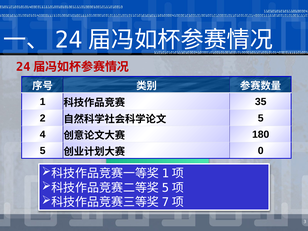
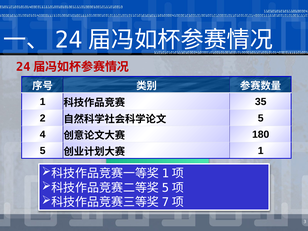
0 at (261, 151): 0 -> 1
